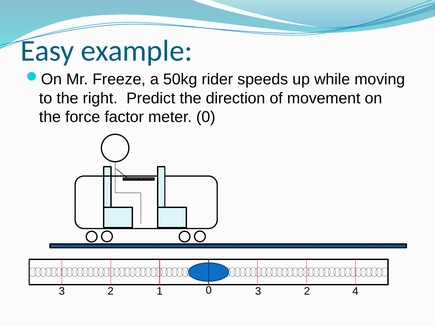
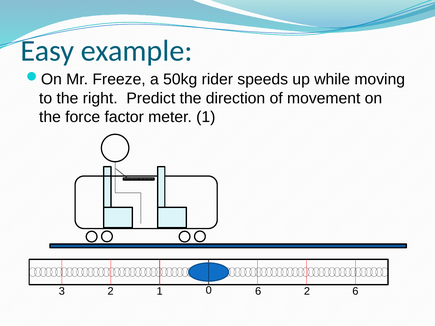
meter 0: 0 -> 1
0 3: 3 -> 6
2 4: 4 -> 6
